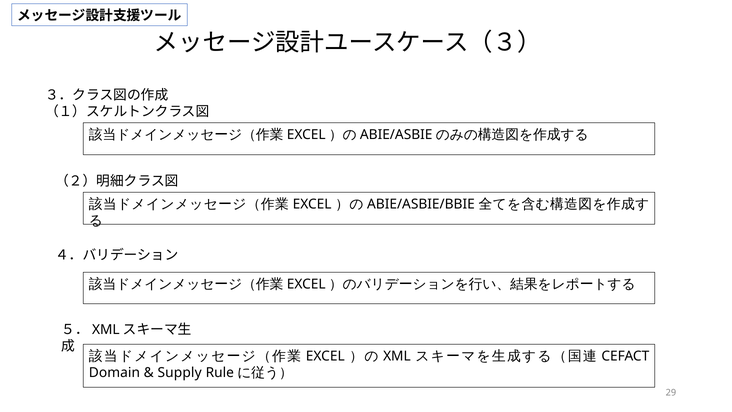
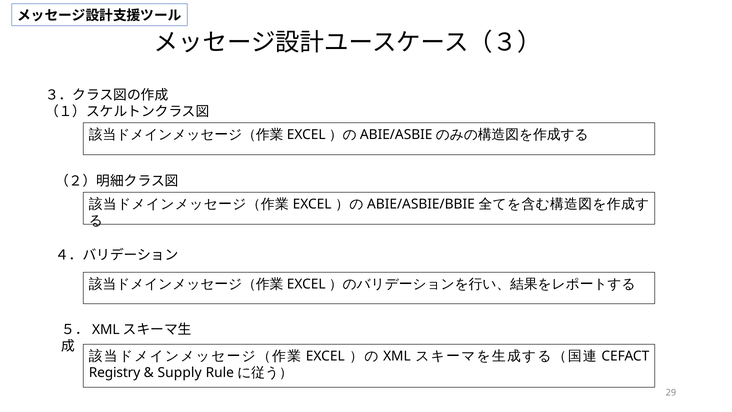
Domain: Domain -> Registry
